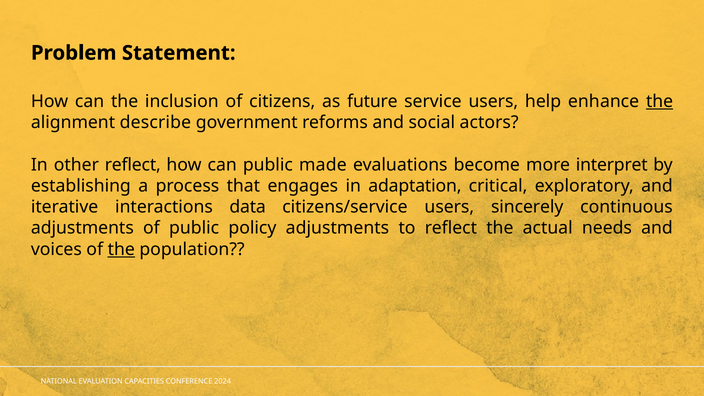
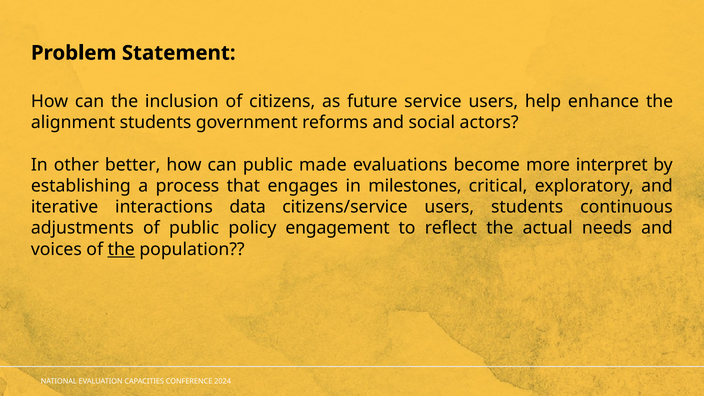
the at (660, 101) underline: present -> none
alignment describe: describe -> students
other reflect: reflect -> better
adaptation: adaptation -> milestones
users sincerely: sincerely -> students
policy adjustments: adjustments -> engagement
